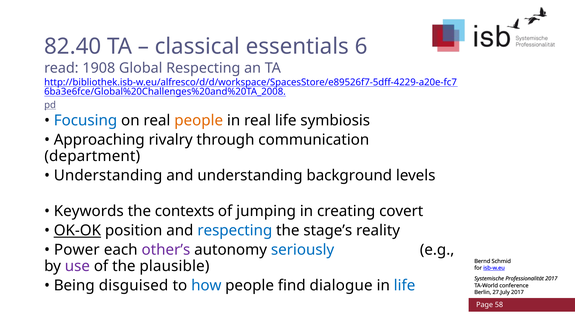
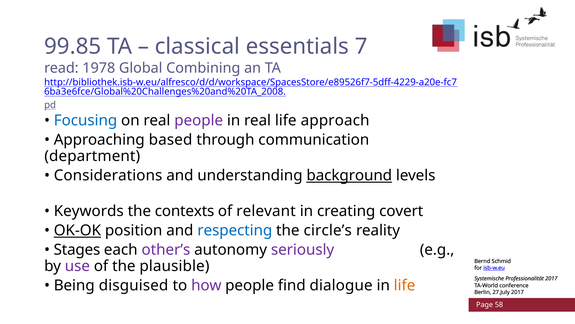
82.40: 82.40 -> 99.85
6: 6 -> 7
1908: 1908 -> 1978
Global Respecting: Respecting -> Combining
people at (199, 120) colour: orange -> purple
symbiosis: symbiosis -> approach
rivalry: rivalry -> based
Understanding at (108, 175): Understanding -> Considerations
background underline: none -> present
jumping: jumping -> relevant
stage’s: stage’s -> circle’s
Power: Power -> Stages
seriously colour: blue -> purple
how colour: blue -> purple
life at (405, 285) colour: blue -> orange
